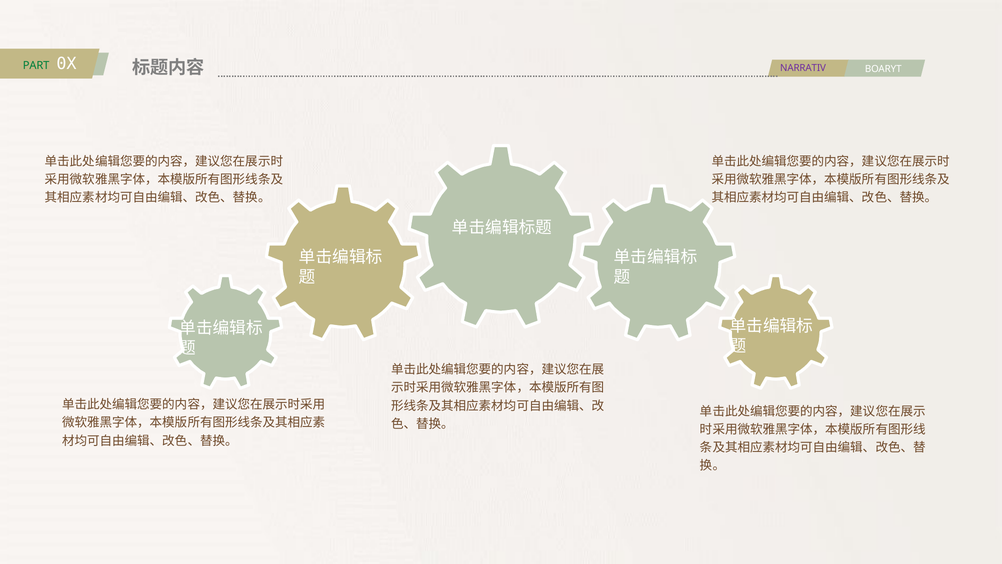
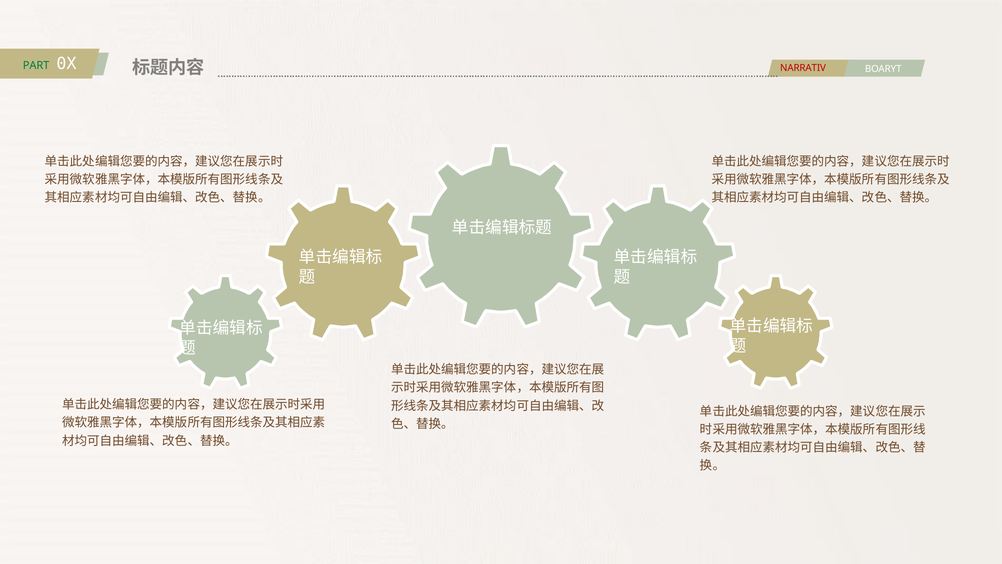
NARRATIV colour: purple -> red
